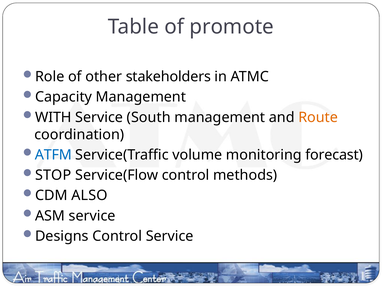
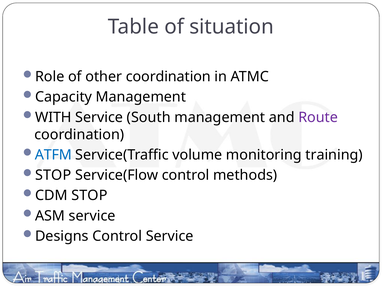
promote: promote -> situation
other stakeholders: stakeholders -> coordination
Route colour: orange -> purple
forecast: forecast -> training
CDM ALSO: ALSO -> STOP
